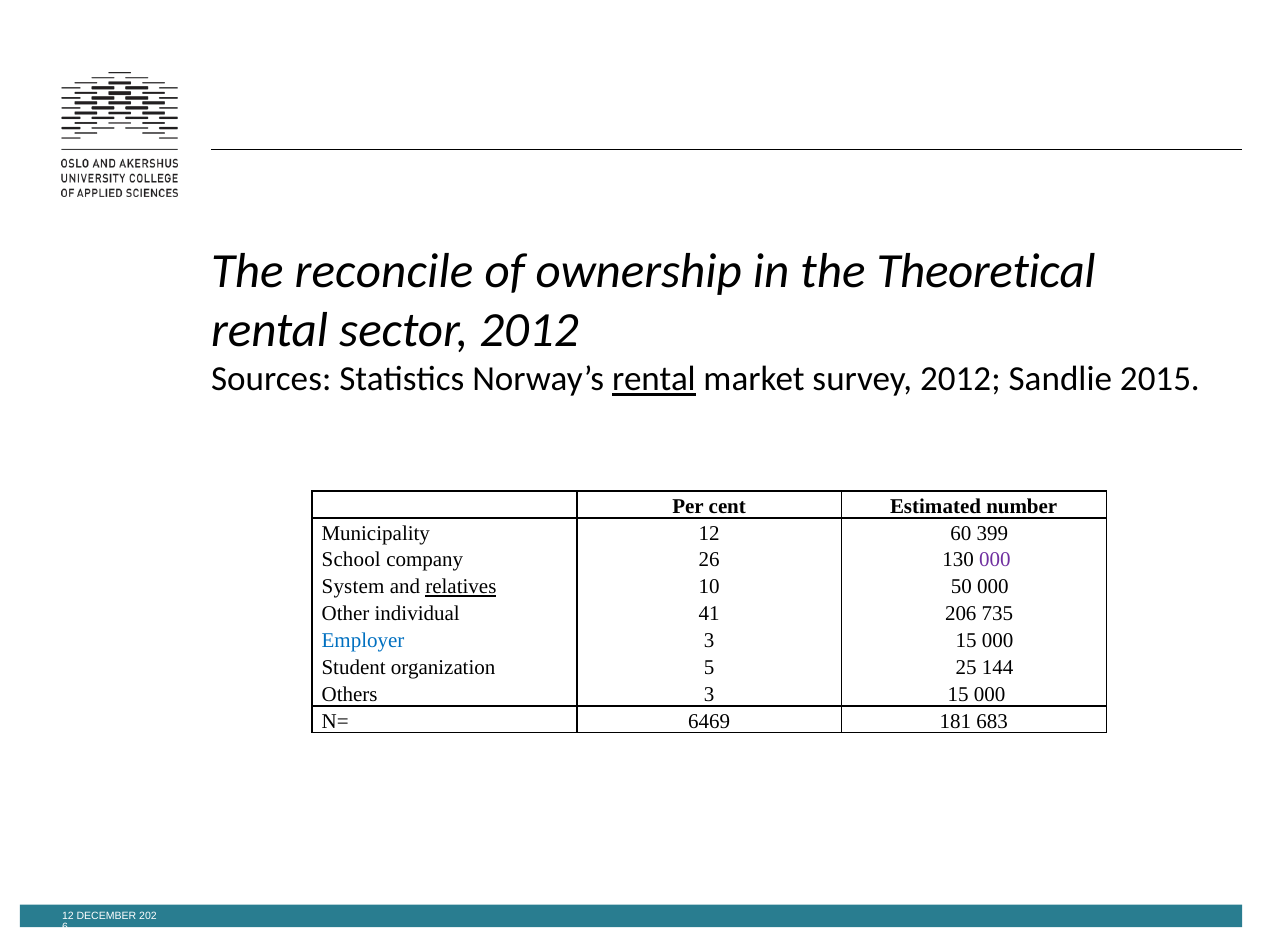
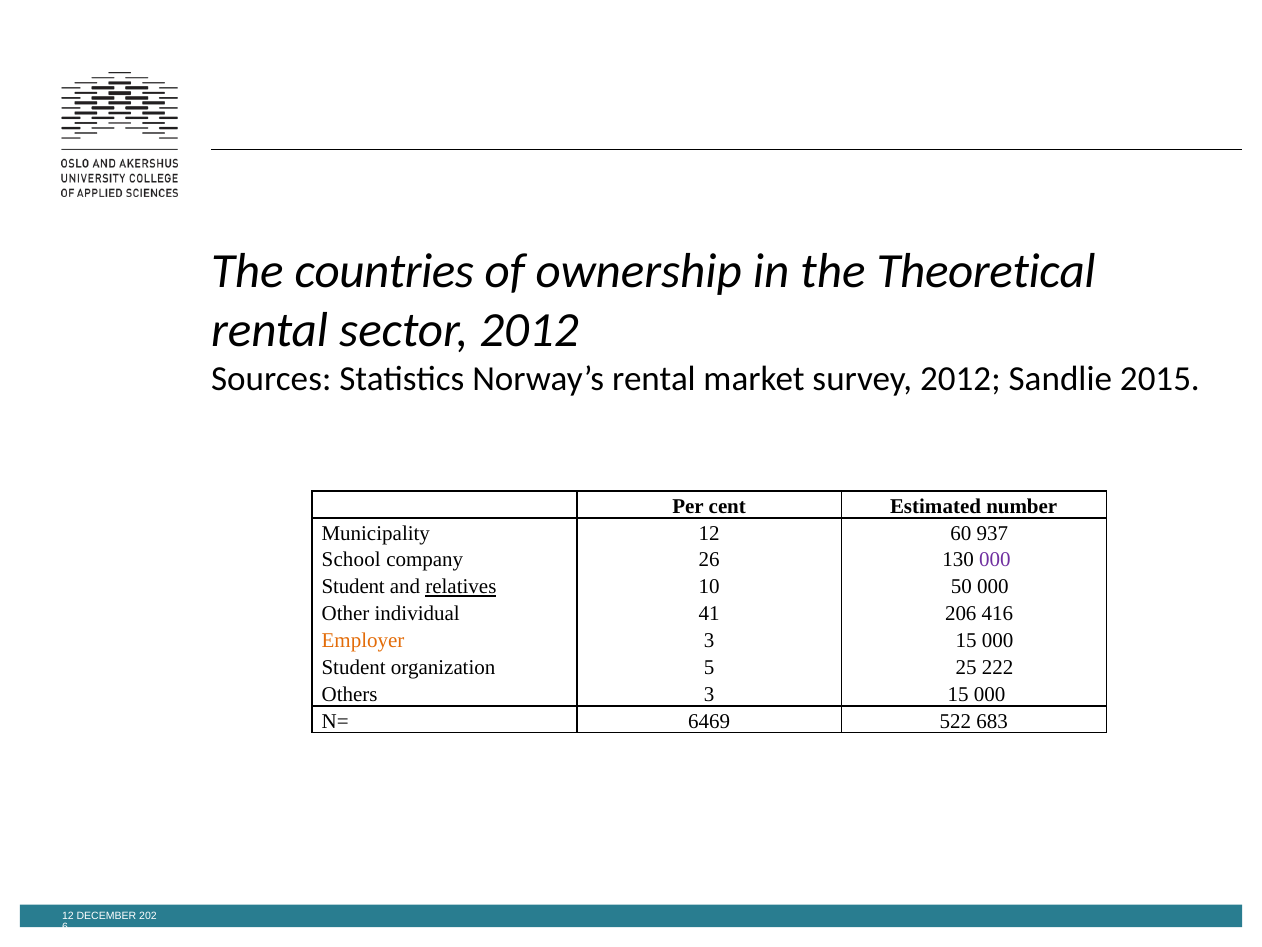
reconcile: reconcile -> countries
rental at (654, 379) underline: present -> none
399: 399 -> 937
System at (353, 587): System -> Student
735: 735 -> 416
Employer colour: blue -> orange
144: 144 -> 222
181: 181 -> 522
